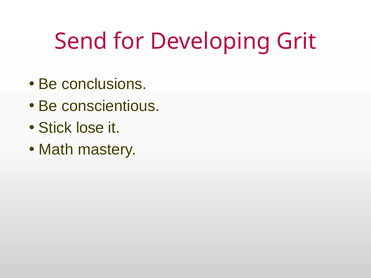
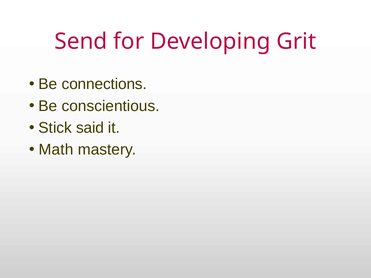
conclusions: conclusions -> connections
lose: lose -> said
